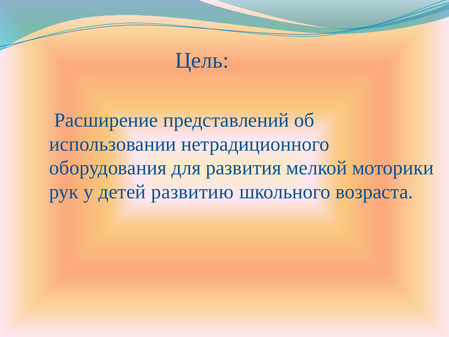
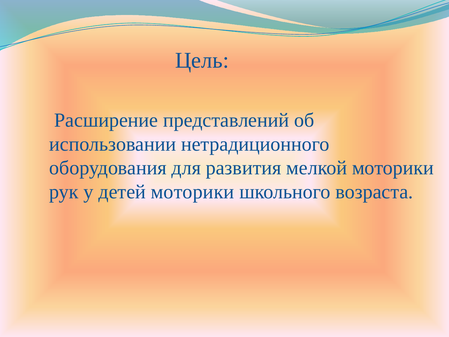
детей развитию: развитию -> моторики
